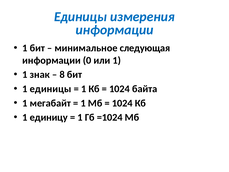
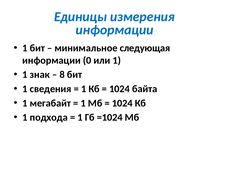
1 единицы: единицы -> сведения
единицу: единицу -> подхода
